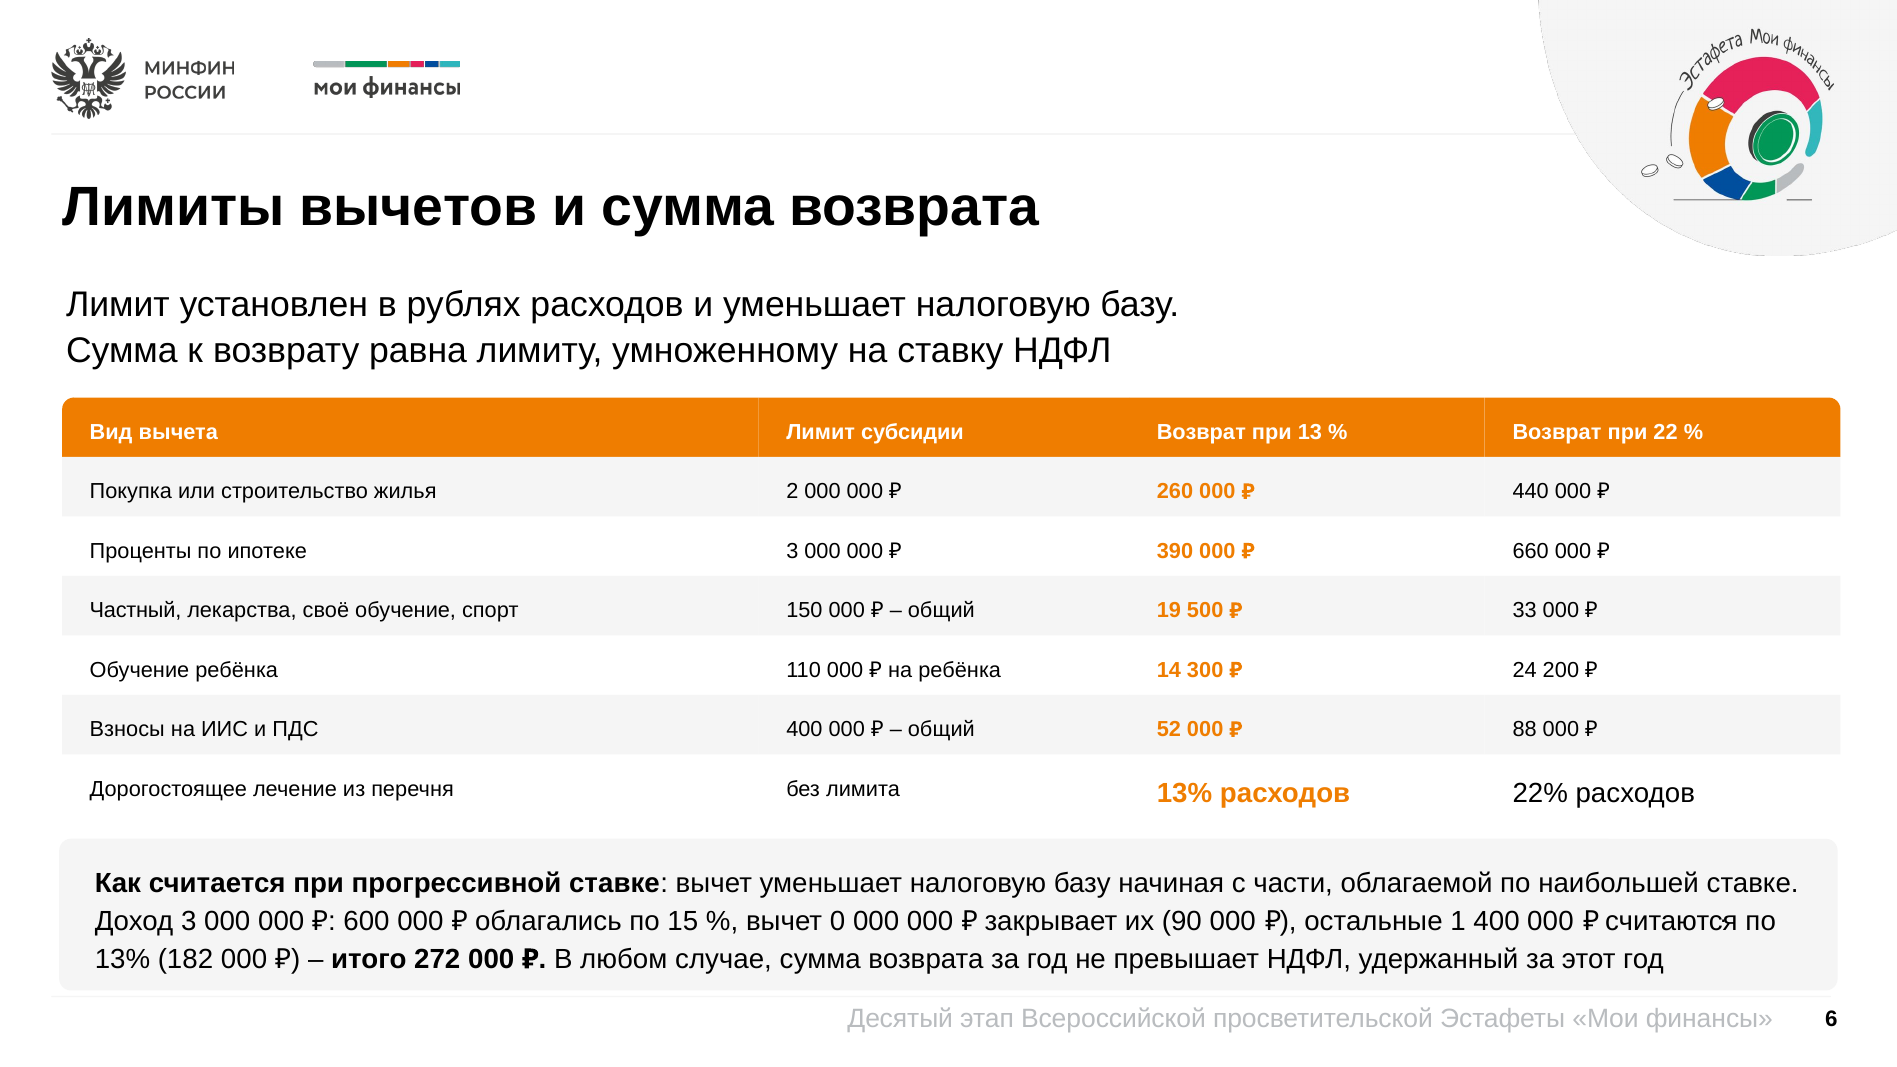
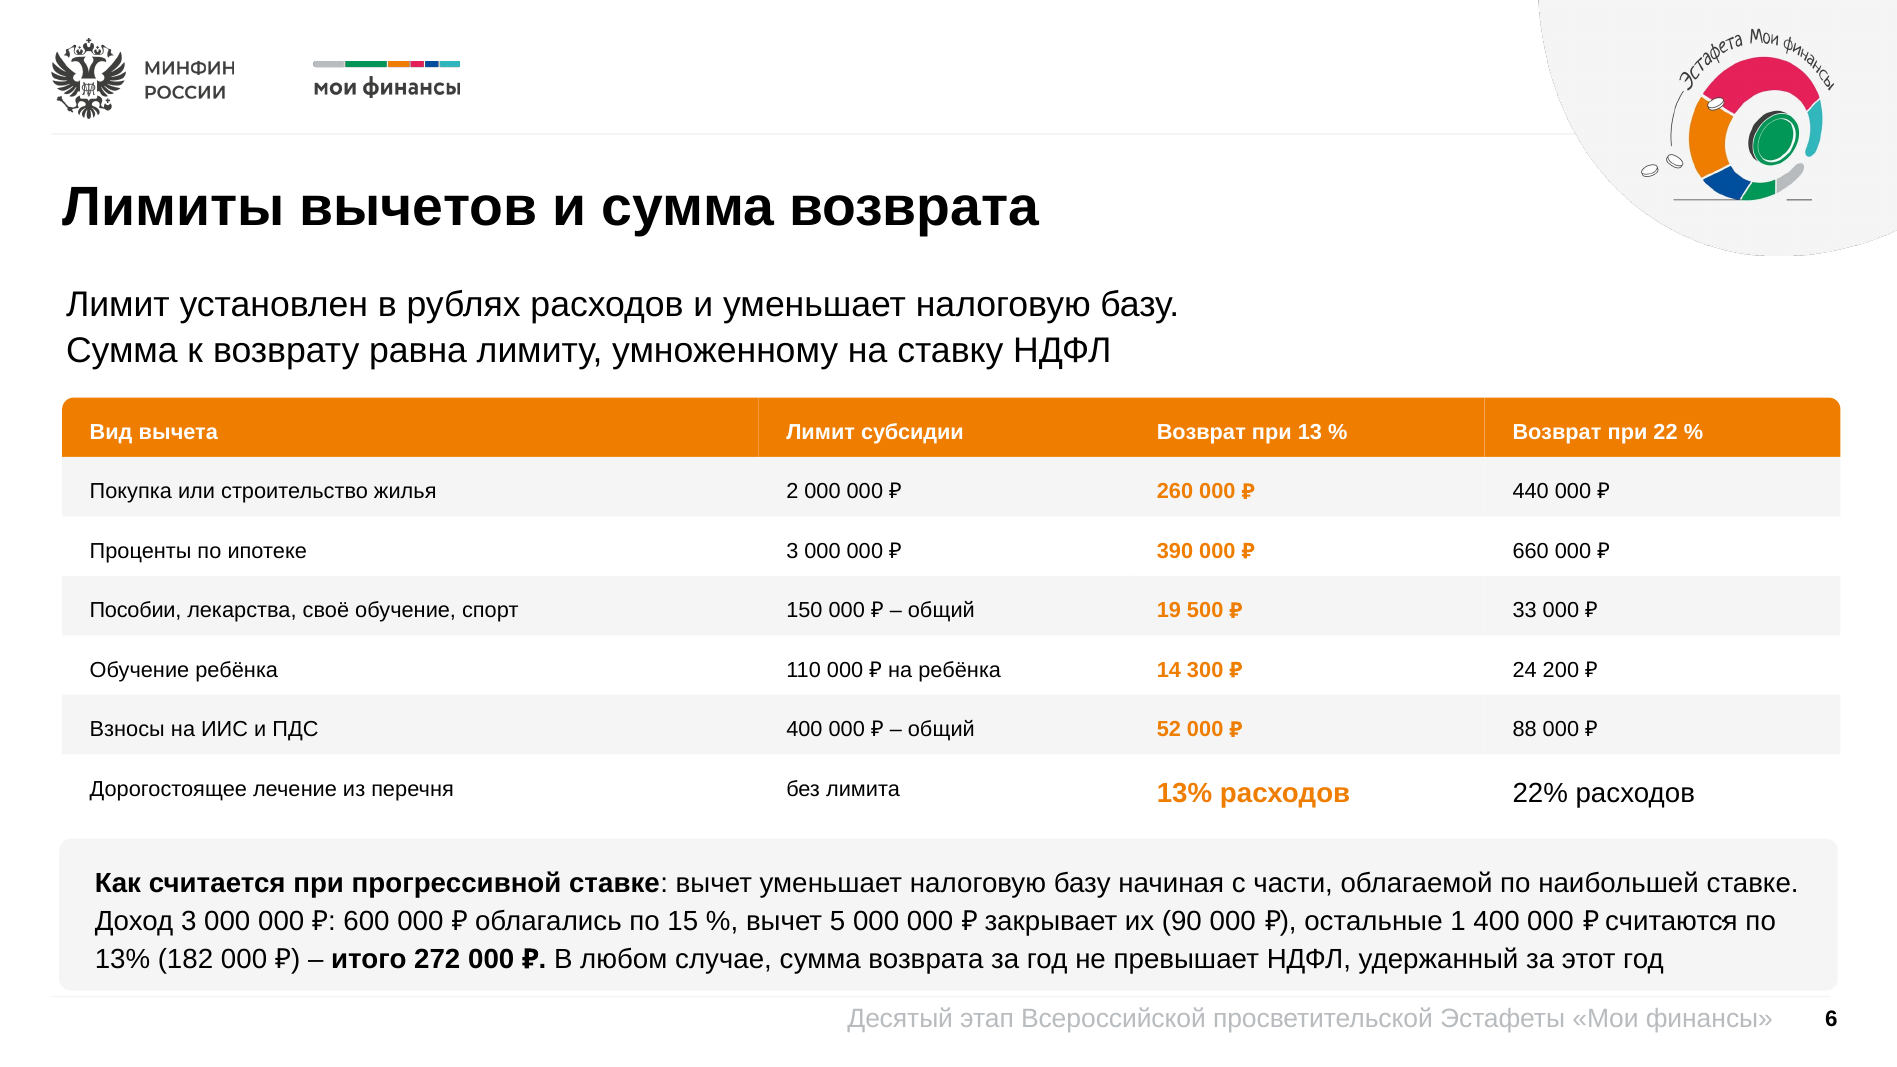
Частный: Частный -> Пособии
0: 0 -> 5
